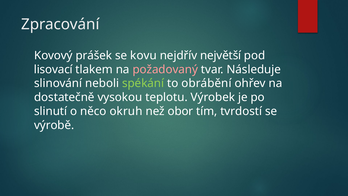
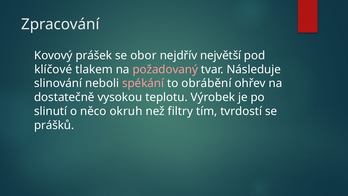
kovu: kovu -> obor
lisovací: lisovací -> klíčové
spékání colour: light green -> pink
obor: obor -> filtry
výrobě: výrobě -> prášků
